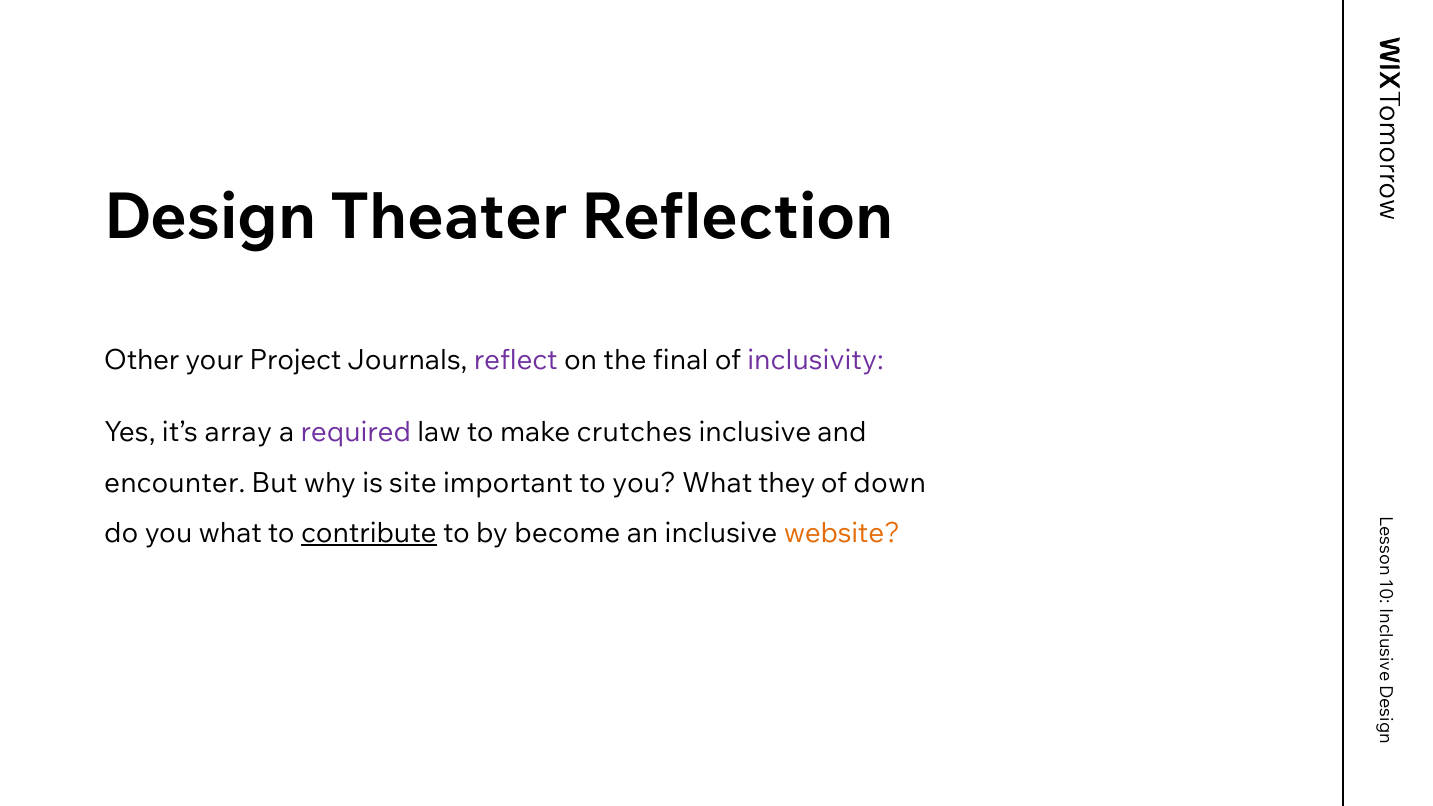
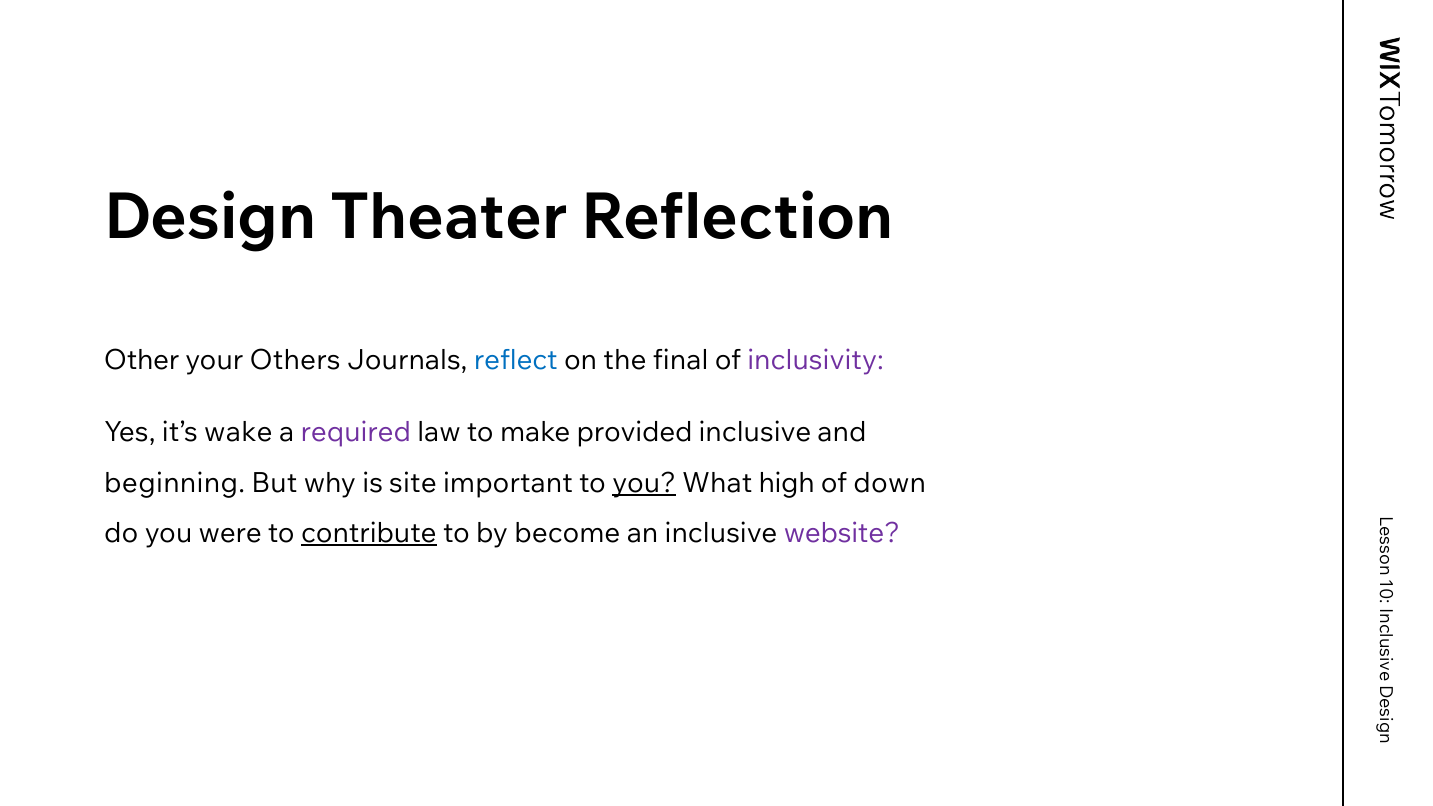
Project: Project -> Others
reflect colour: purple -> blue
array: array -> wake
crutches: crutches -> provided
encounter: encounter -> beginning
you at (644, 483) underline: none -> present
they: they -> high
do you what: what -> were
website colour: orange -> purple
